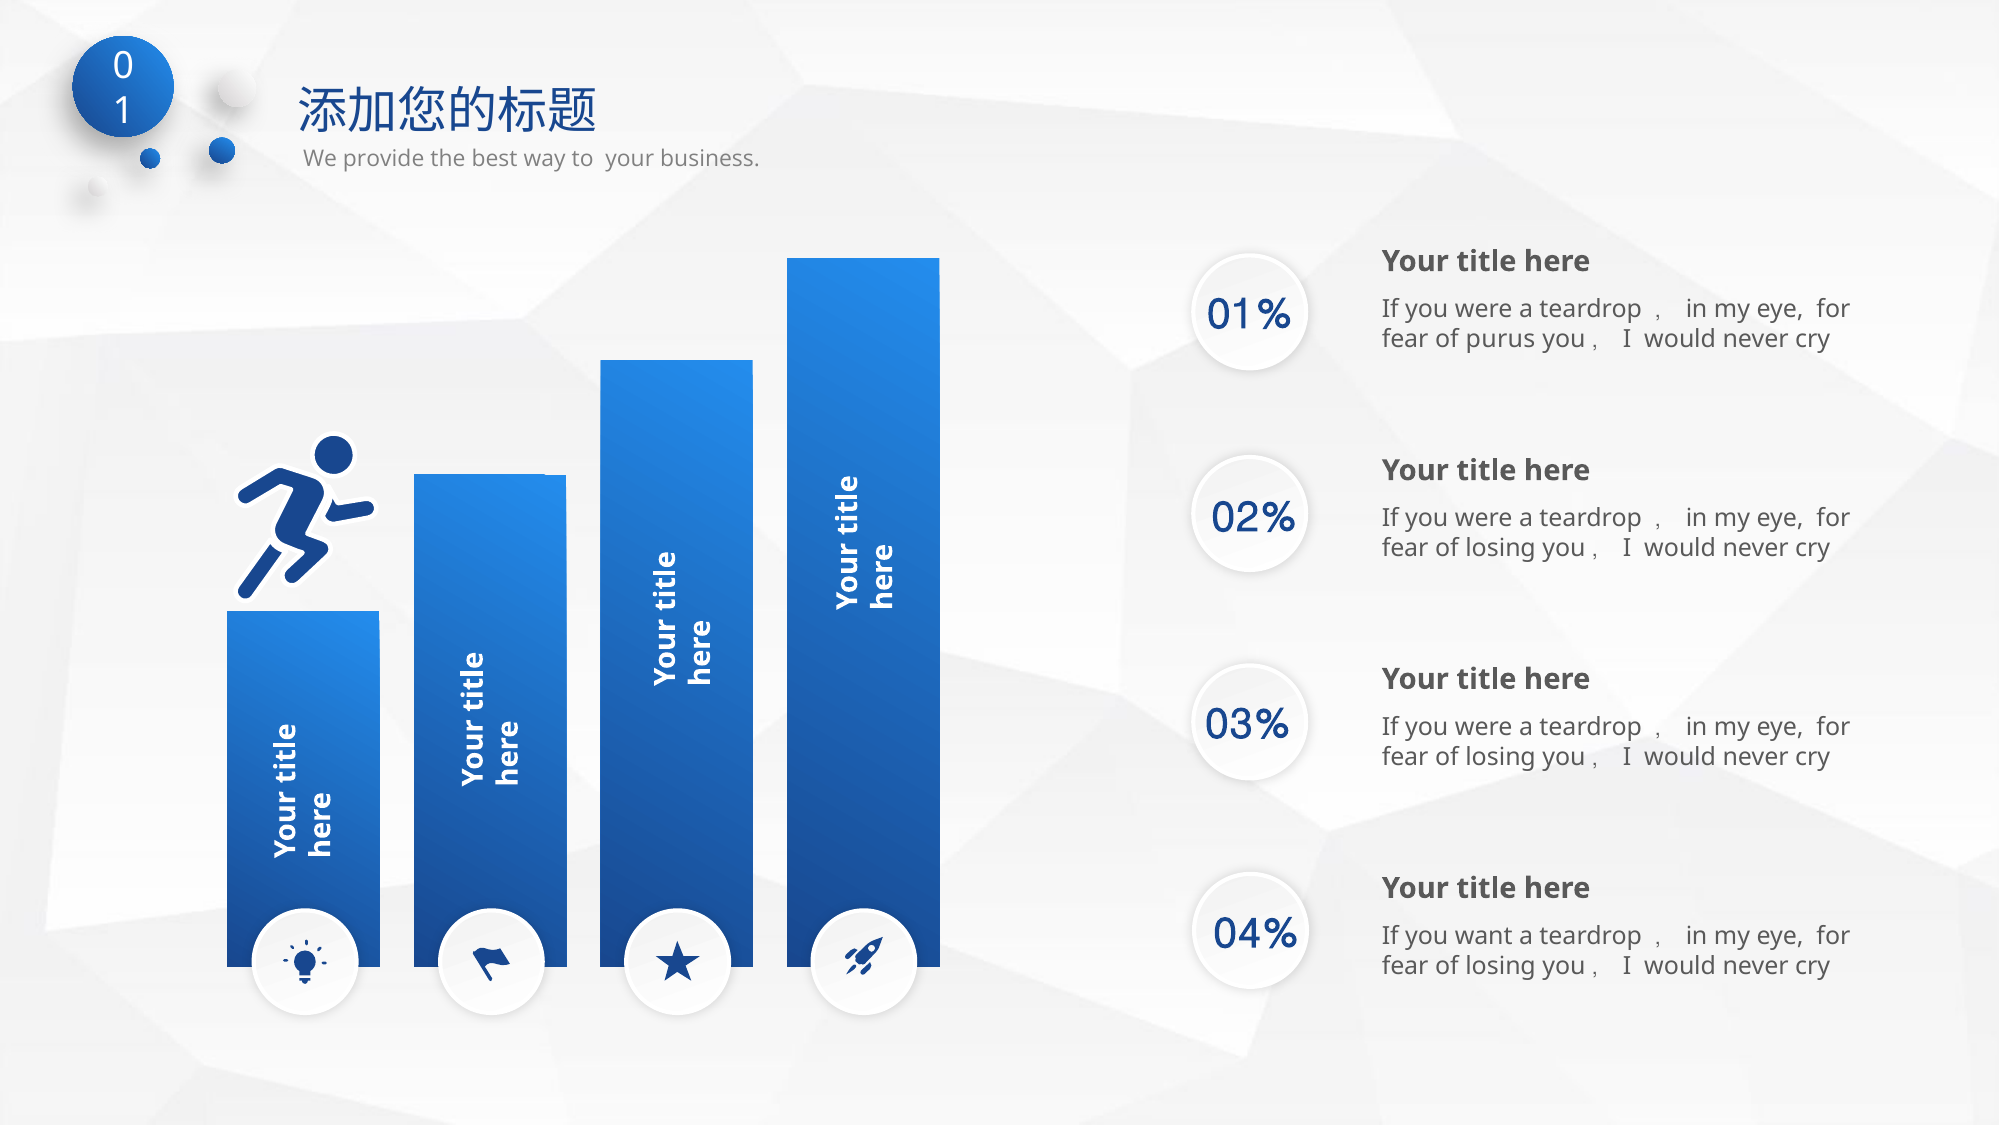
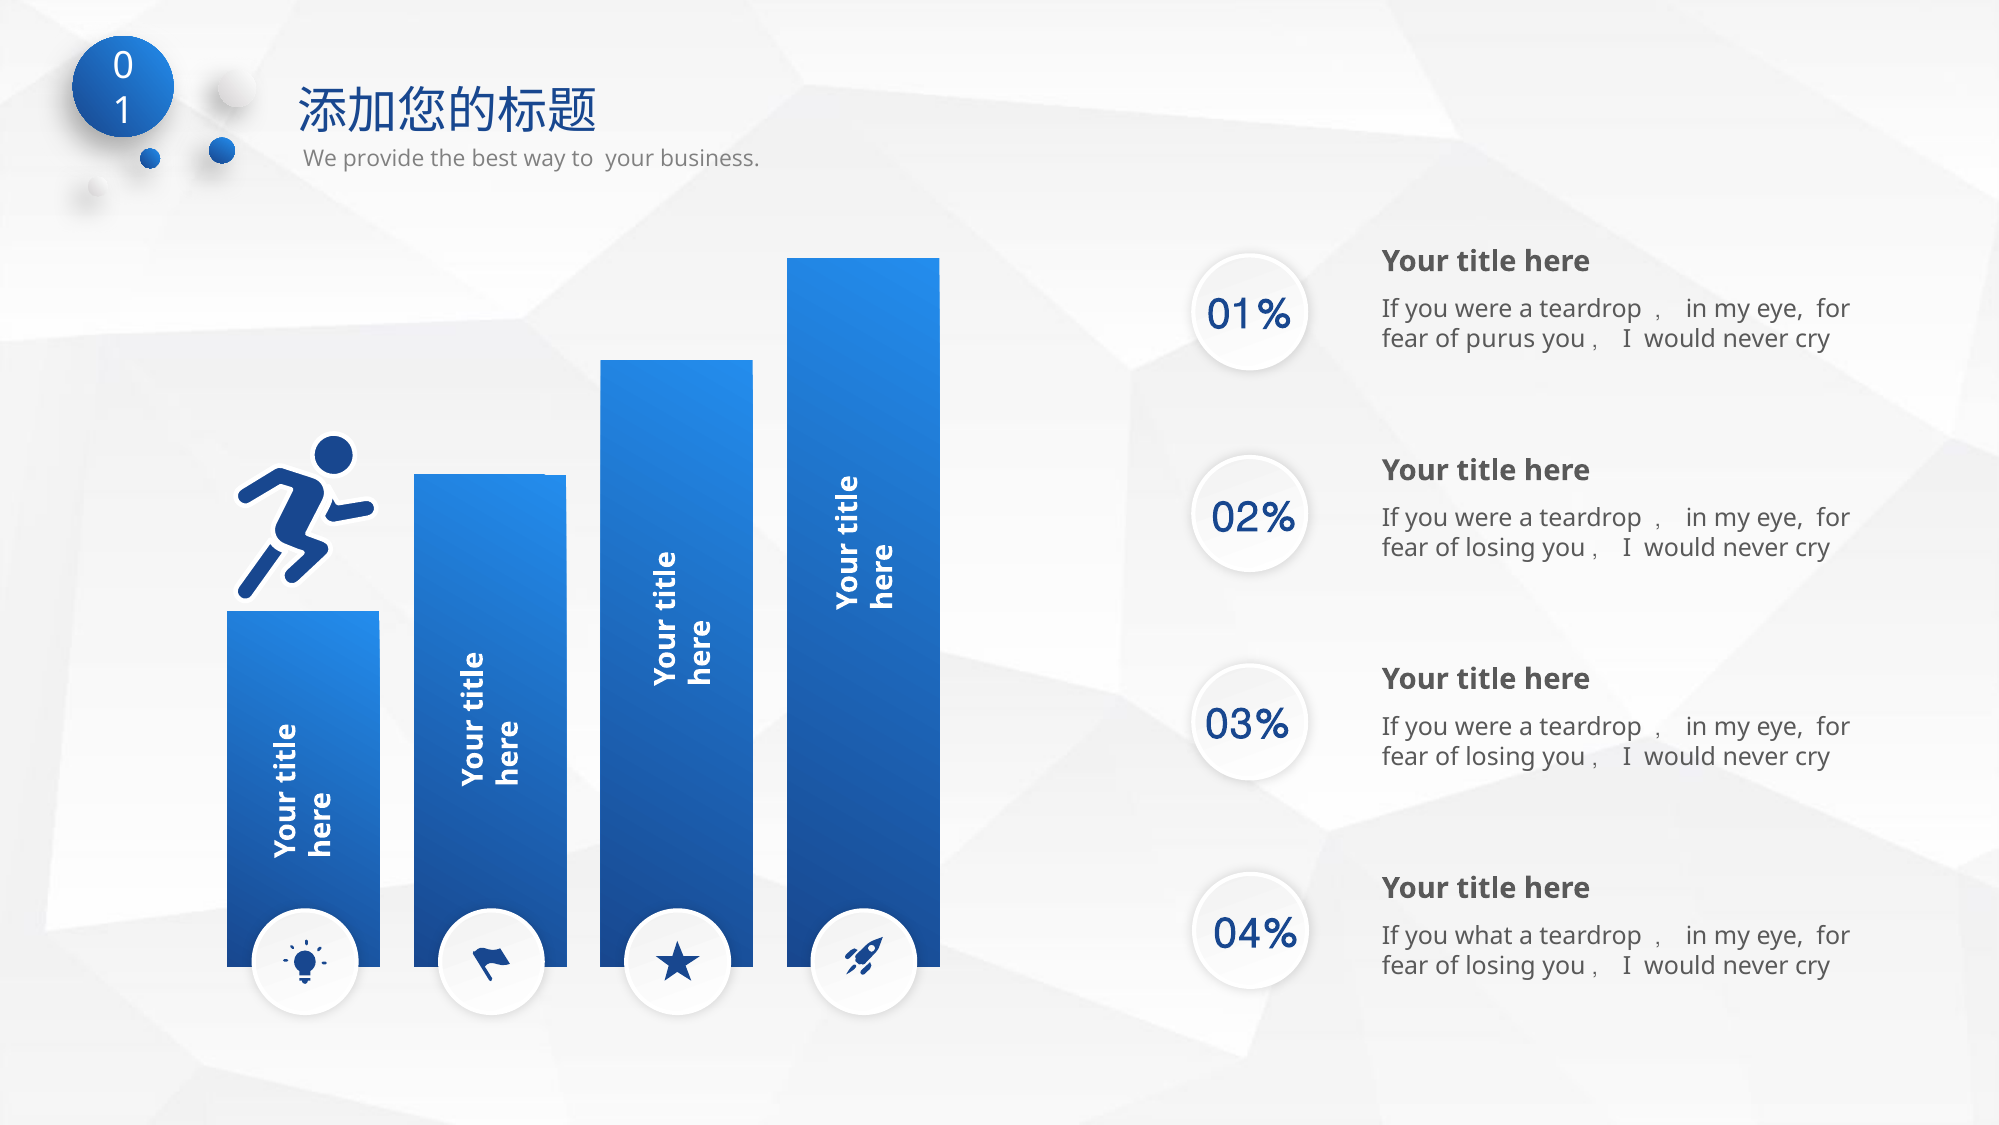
want: want -> what
